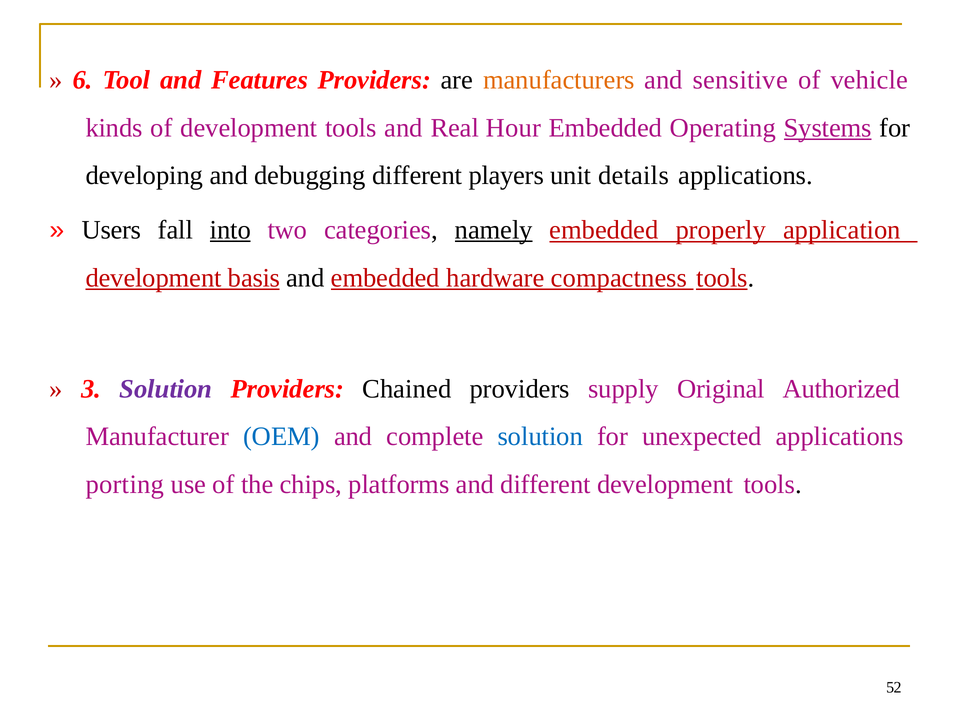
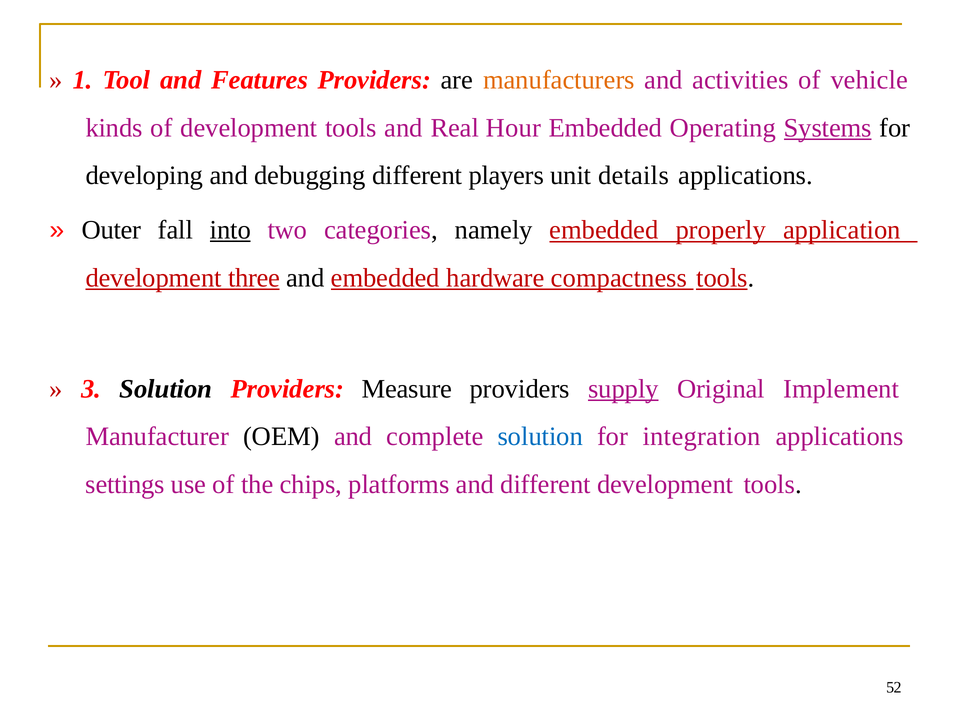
6: 6 -> 1
sensitive: sensitive -> activities
Users: Users -> Outer
namely underline: present -> none
basis: basis -> three
Solution at (166, 389) colour: purple -> black
Chained: Chained -> Measure
supply underline: none -> present
Authorized: Authorized -> Implement
OEM colour: blue -> black
unexpected: unexpected -> integration
porting: porting -> settings
